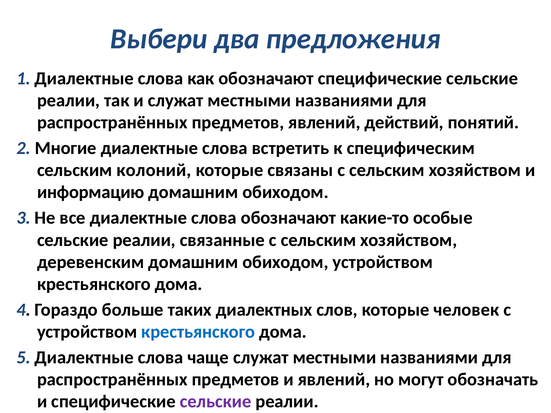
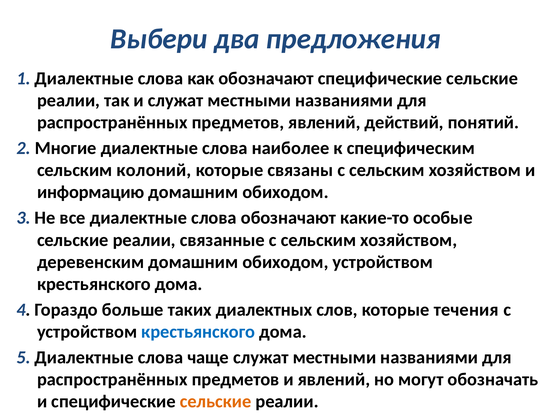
встретить: встретить -> наиболее
человек: человек -> течения
сельские at (216, 402) colour: purple -> orange
